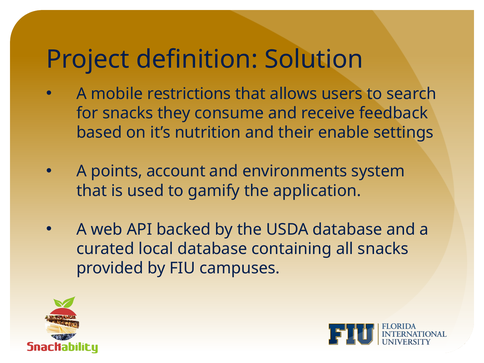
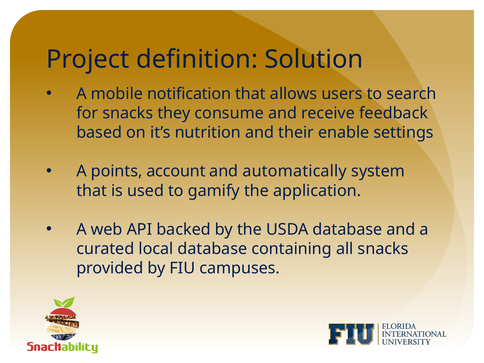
restrictions: restrictions -> notification
environments: environments -> automatically
